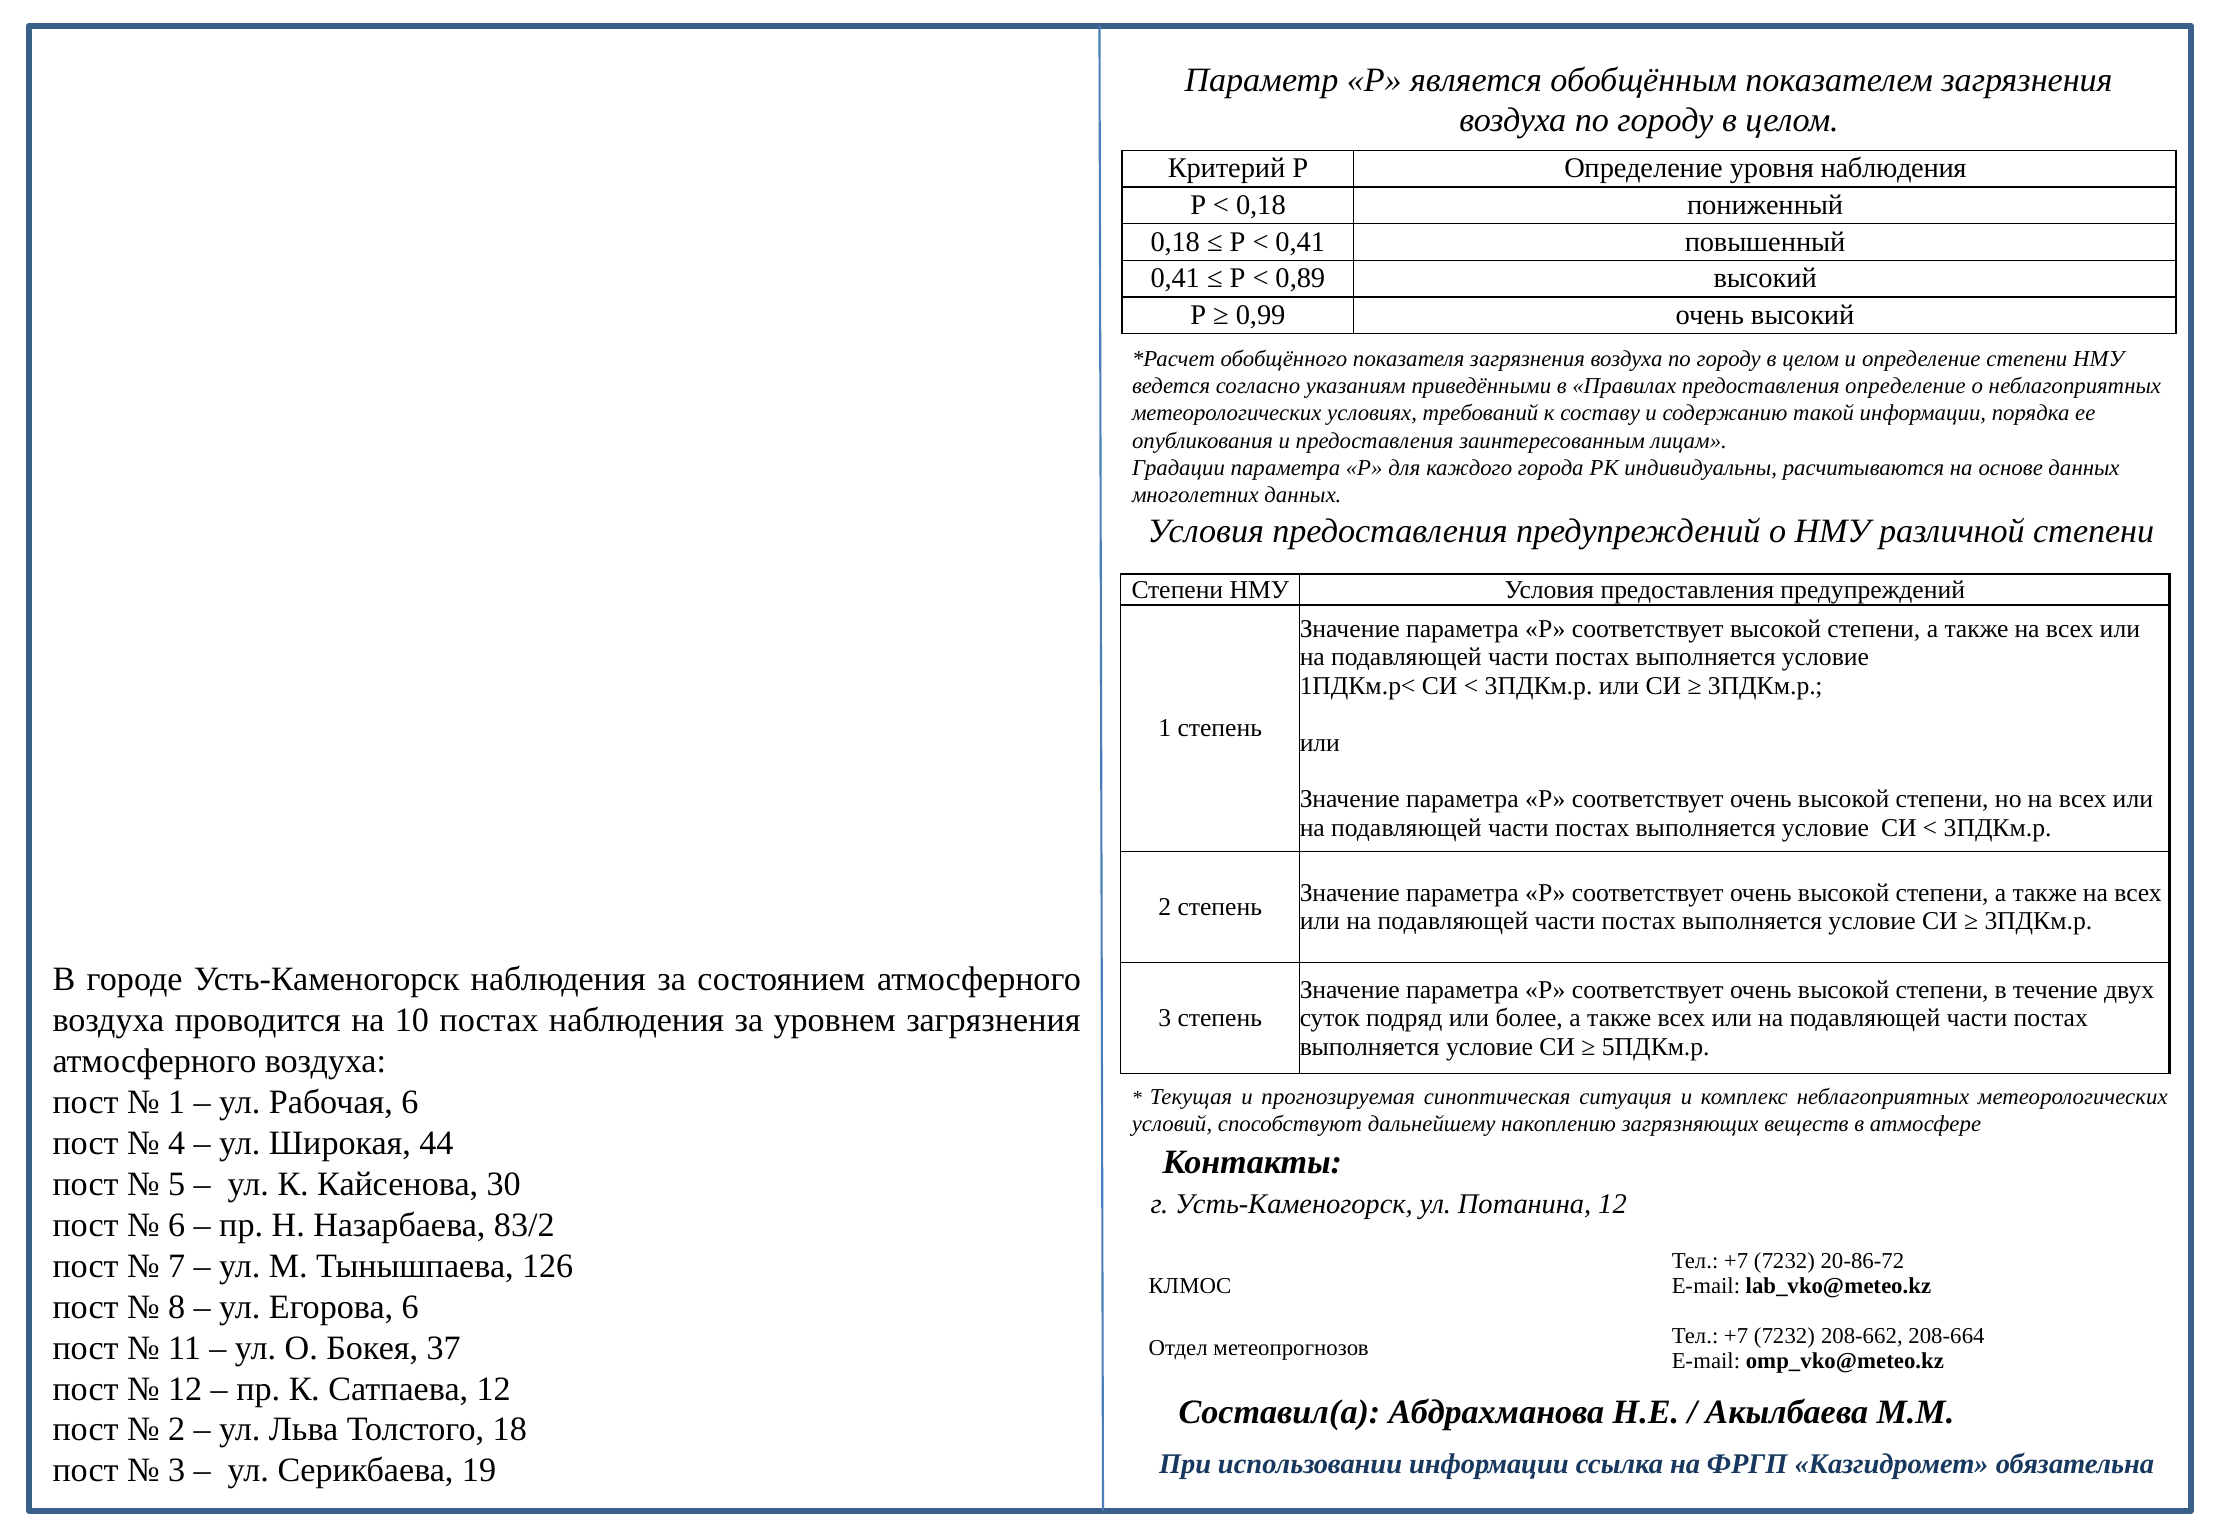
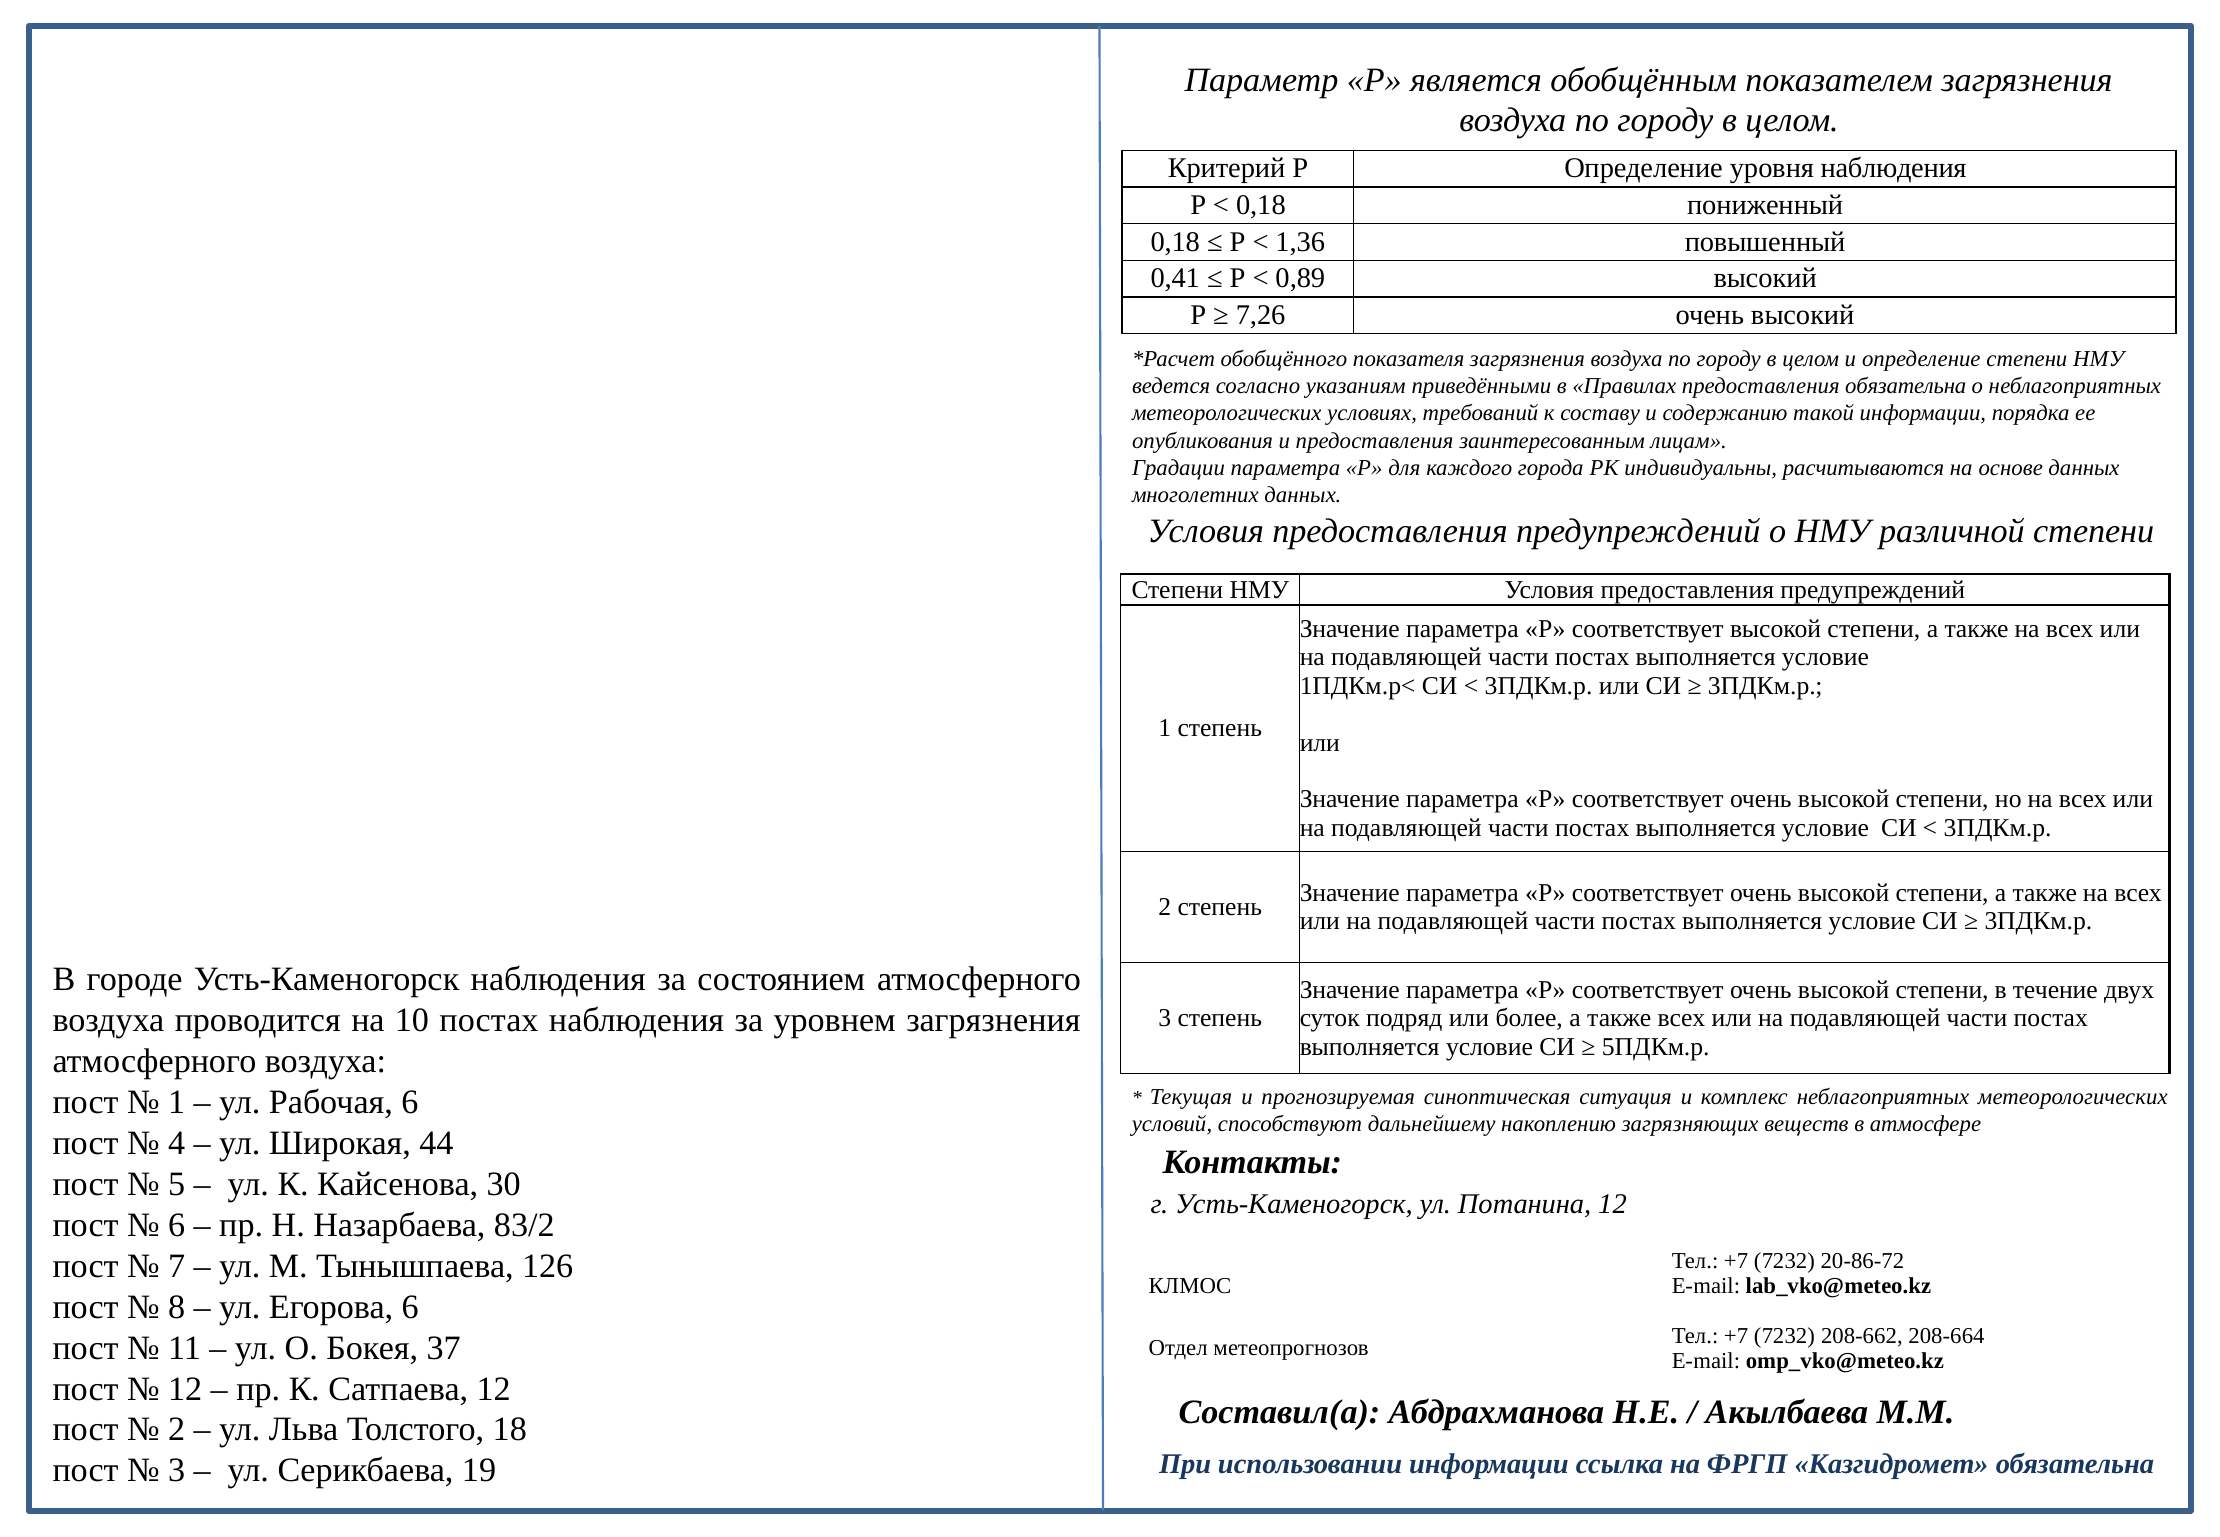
0,41 at (1300, 242): 0,41 -> 1,36
0,99: 0,99 -> 7,26
предоставления определение: определение -> обязательна
